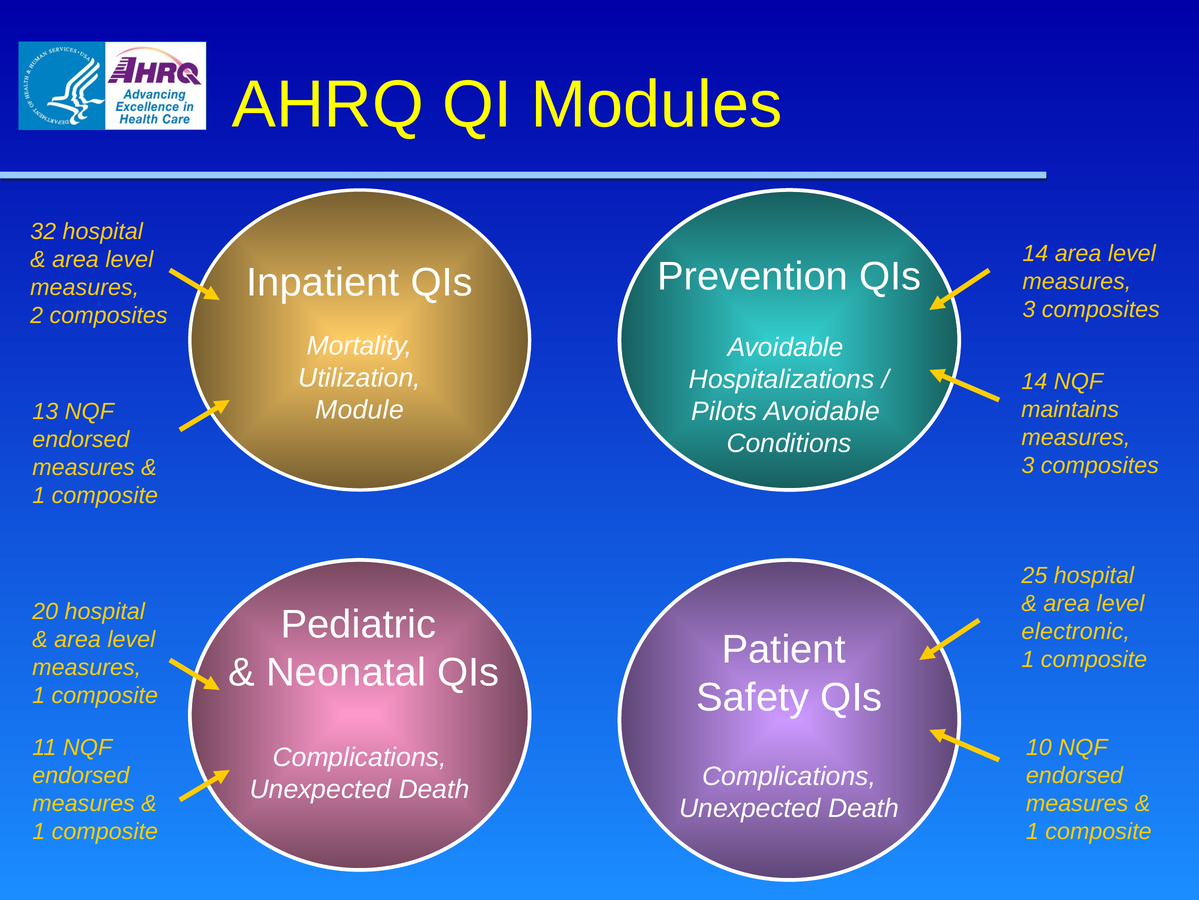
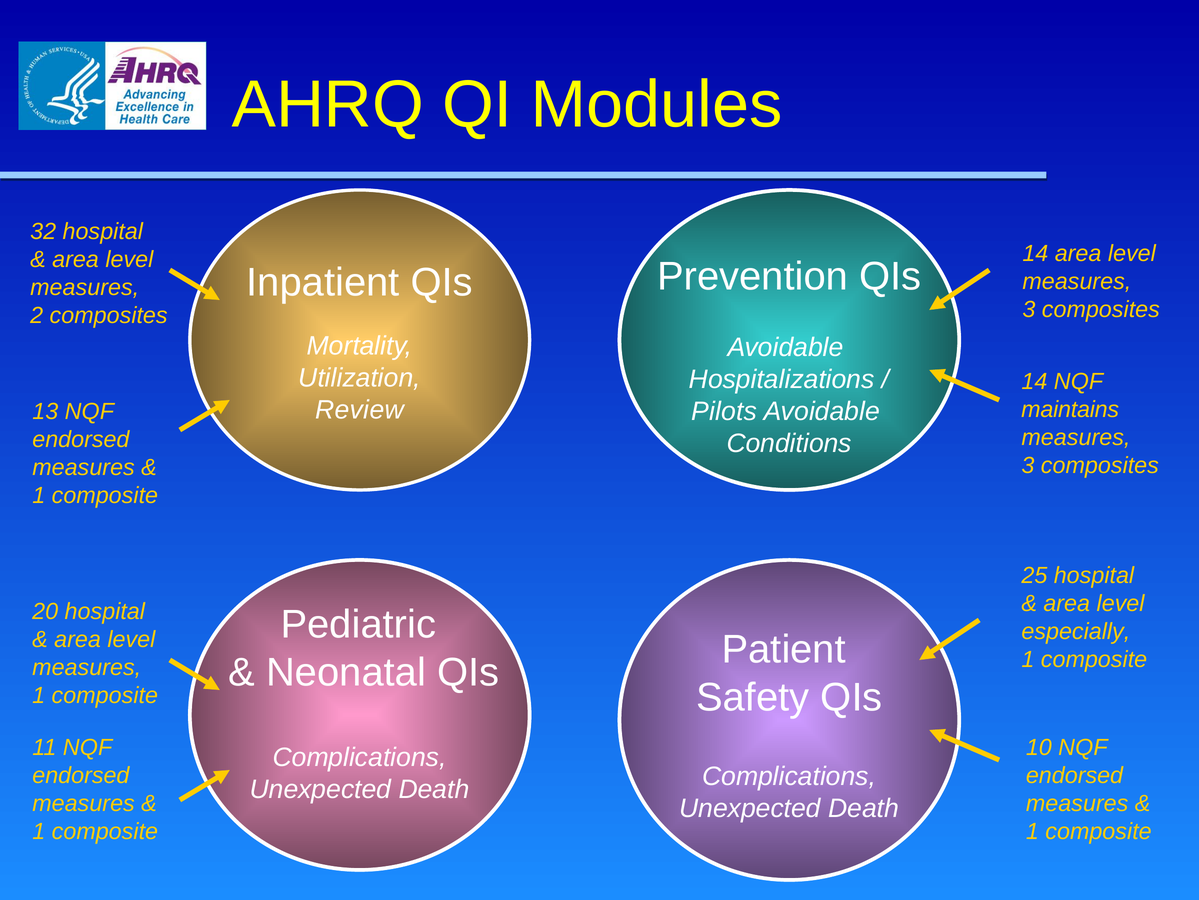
Module: Module -> Review
electronic: electronic -> especially
